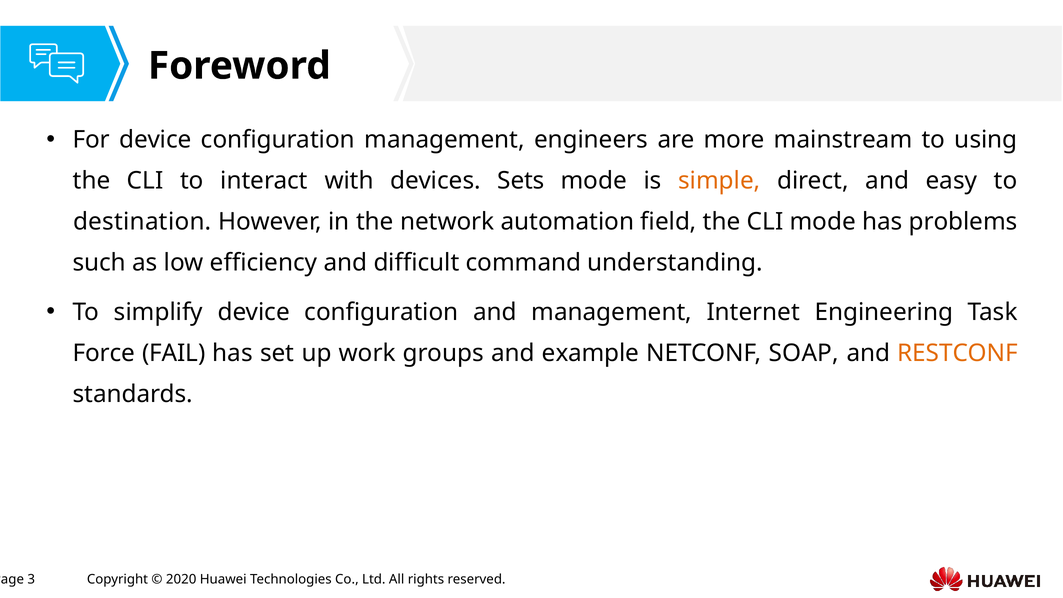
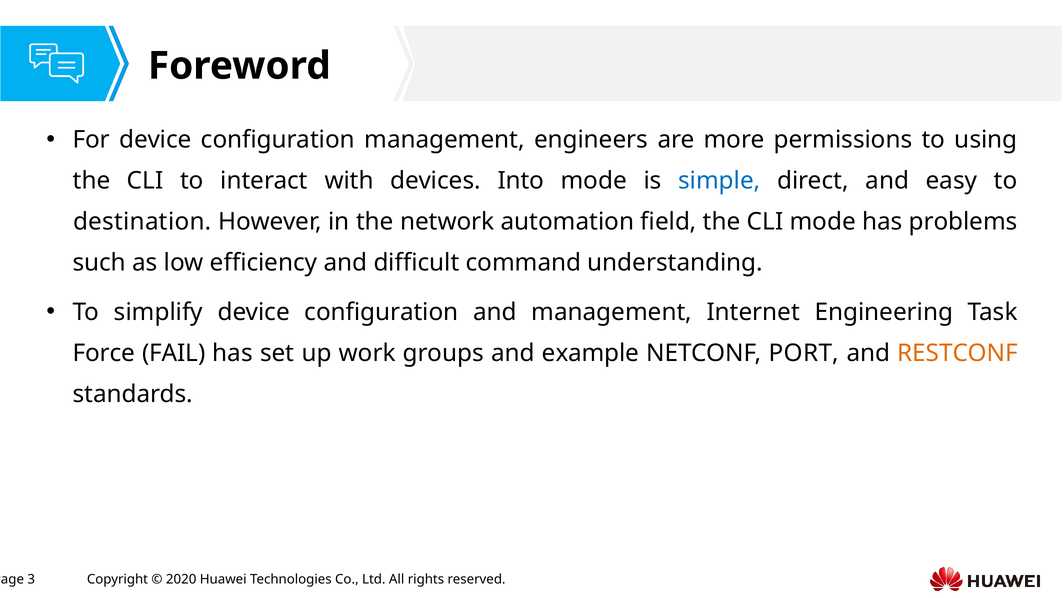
mainstream: mainstream -> permissions
Sets: Sets -> Into
simple colour: orange -> blue
SOAP: SOAP -> PORT
